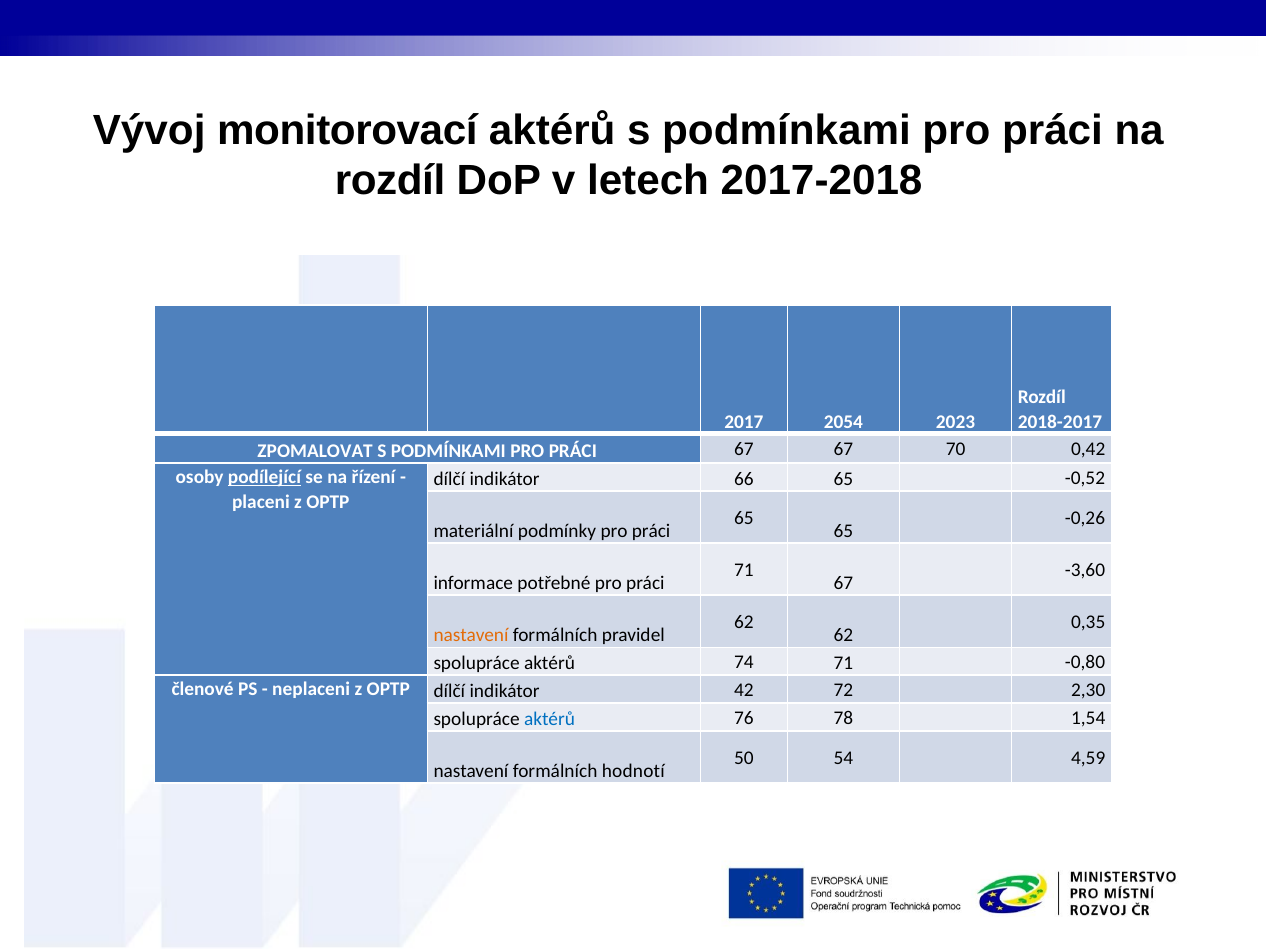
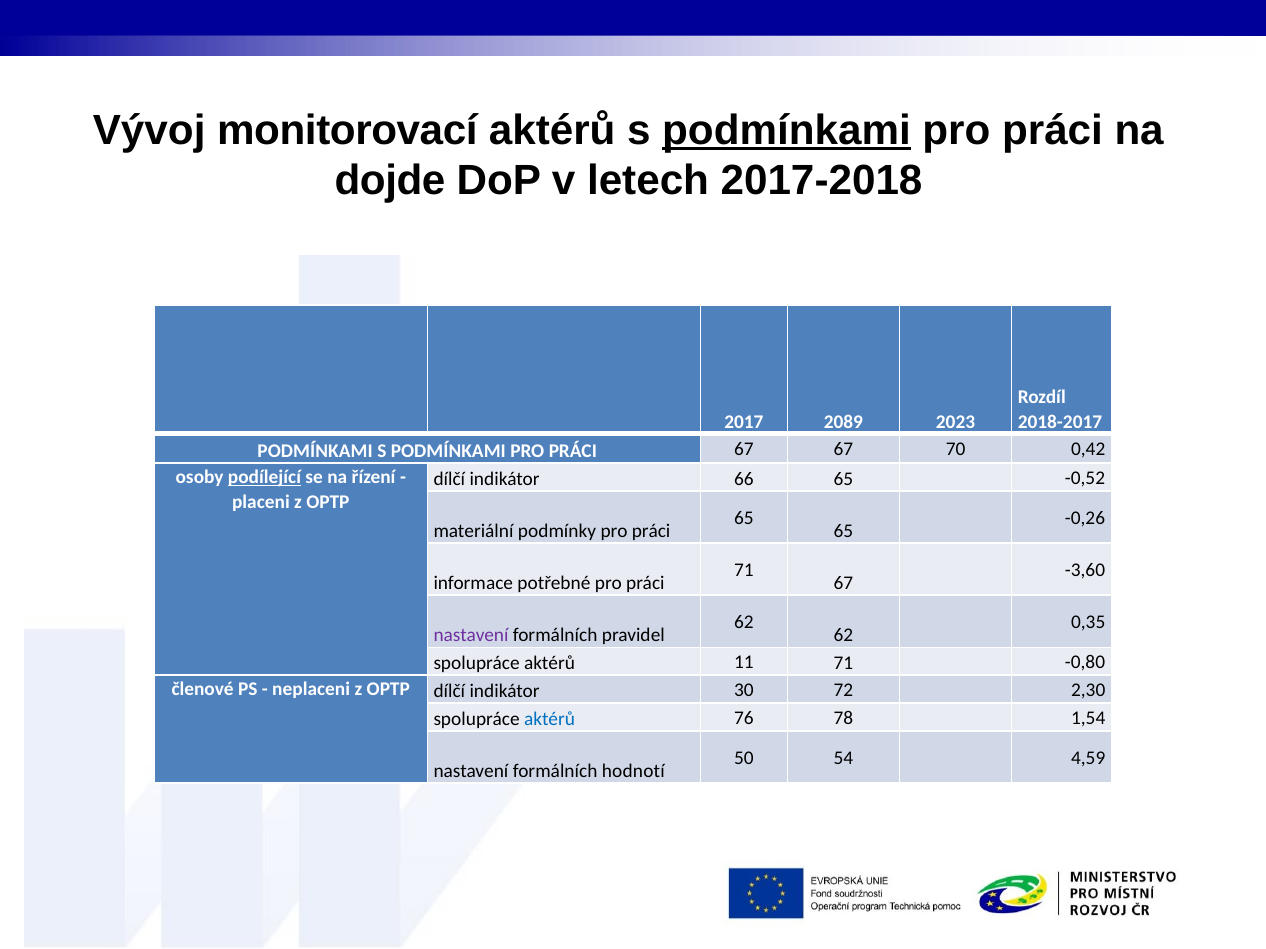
podmínkami at (786, 131) underline: none -> present
rozdíl at (390, 181): rozdíl -> dojde
2054: 2054 -> 2089
ZPOMALOVAT at (315, 452): ZPOMALOVAT -> PODMÍNKAMI
nastavení at (471, 636) colour: orange -> purple
74: 74 -> 11
42: 42 -> 30
